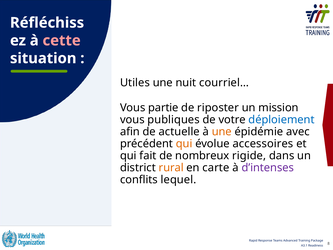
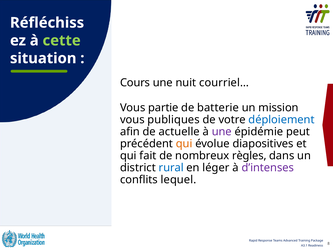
cette colour: pink -> light green
Utiles: Utiles -> Cours
riposter: riposter -> batterie
une at (222, 132) colour: orange -> purple
avec: avec -> peut
accessoires: accessoires -> diapositives
rigide: rigide -> règles
rural colour: orange -> blue
carte: carte -> léger
